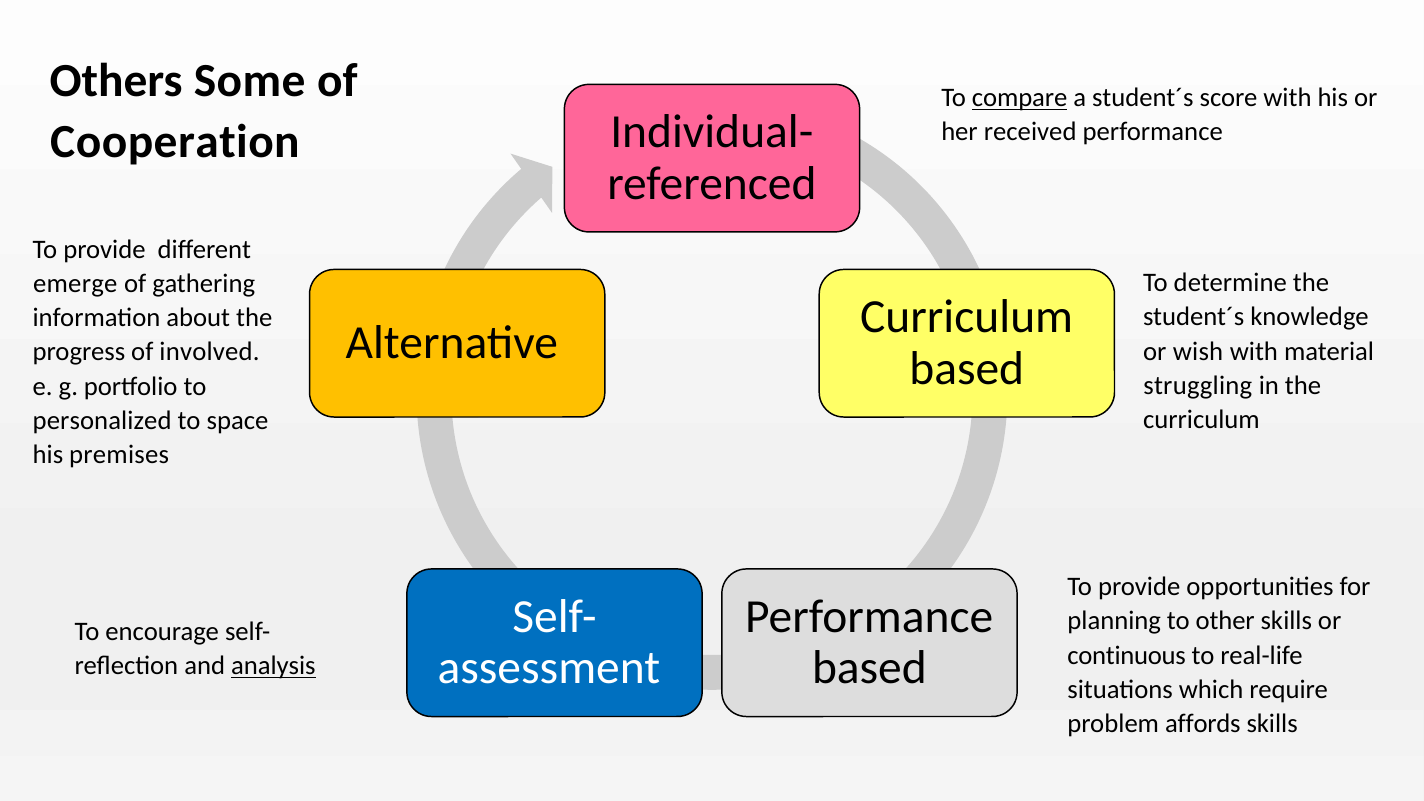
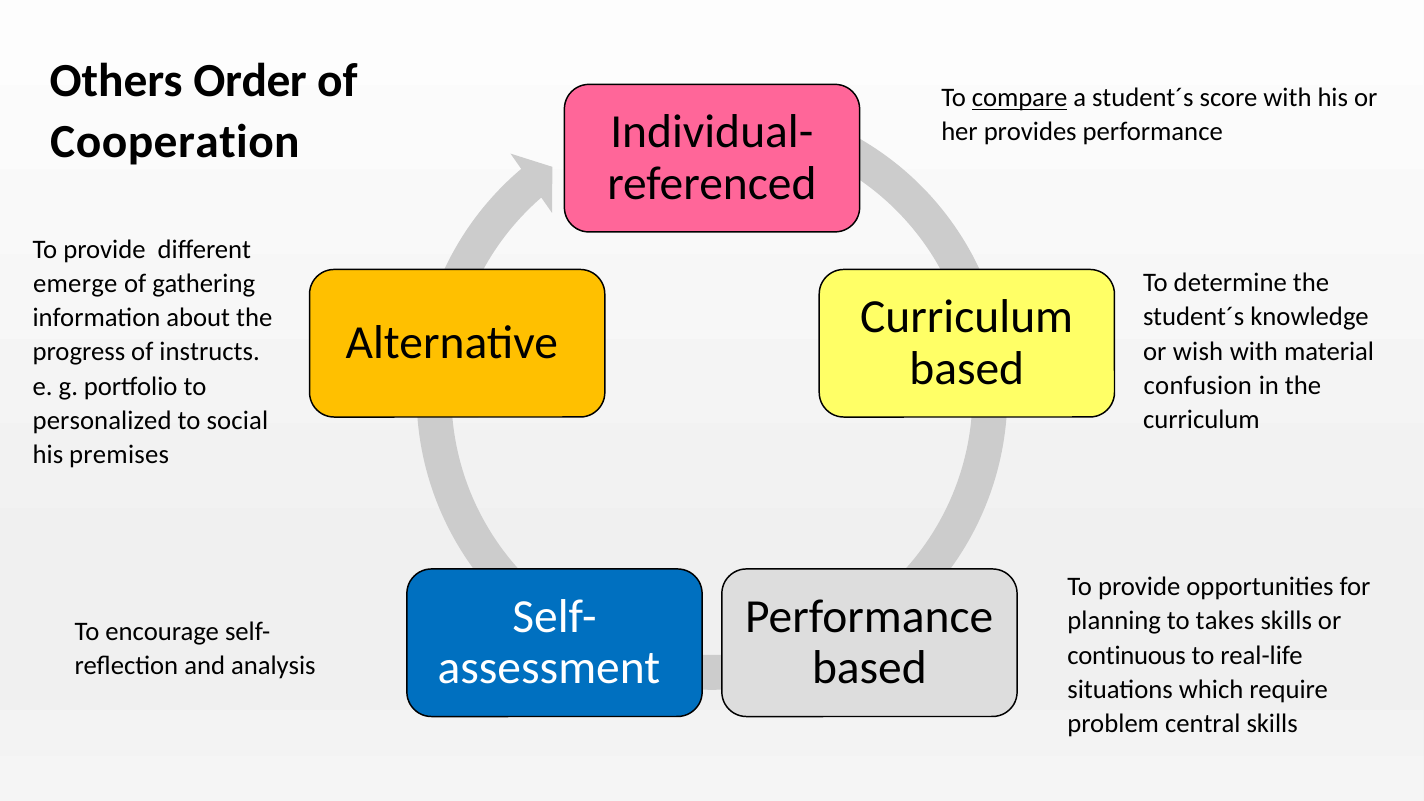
Some: Some -> Order
received: received -> provides
involved: involved -> instructs
struggling: struggling -> confusion
space: space -> social
other: other -> takes
analysis underline: present -> none
affords: affords -> central
